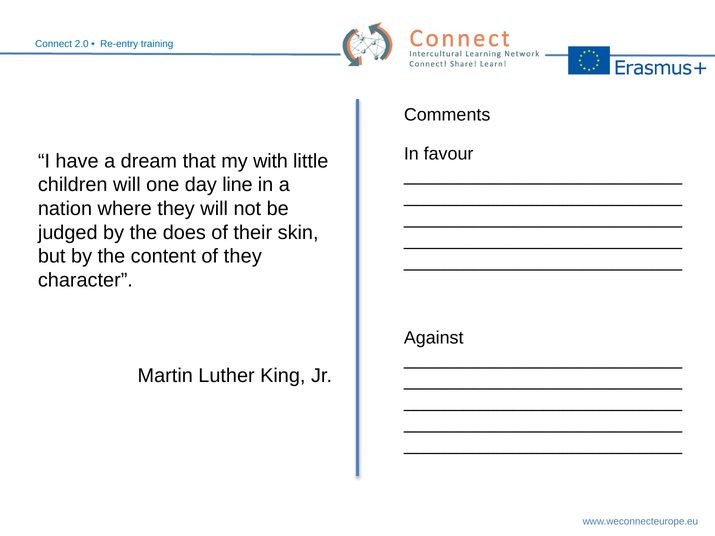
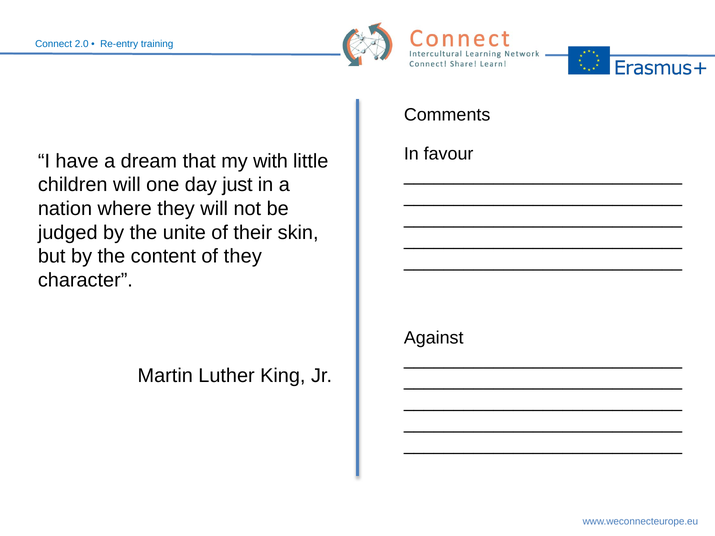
line: line -> just
does: does -> unite
